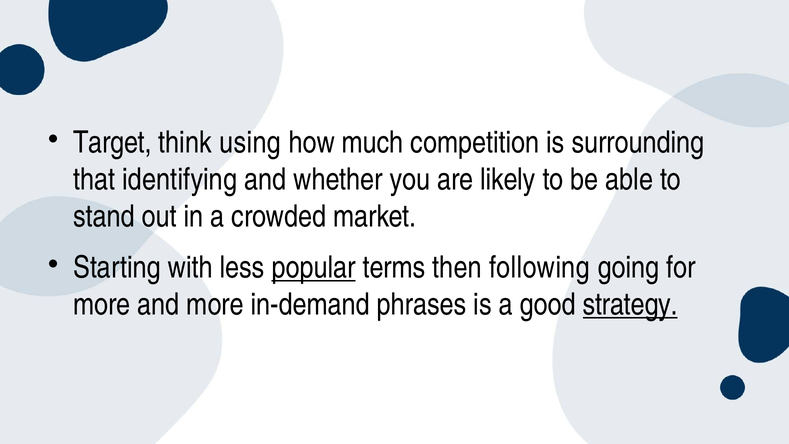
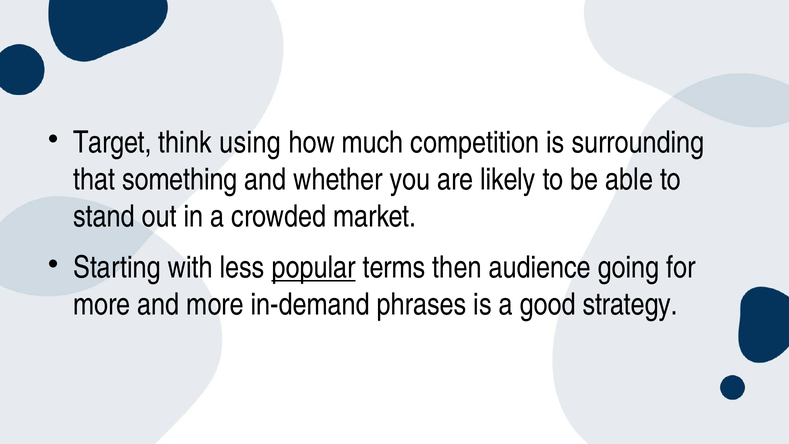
identifying: identifying -> something
following: following -> audience
strategy underline: present -> none
